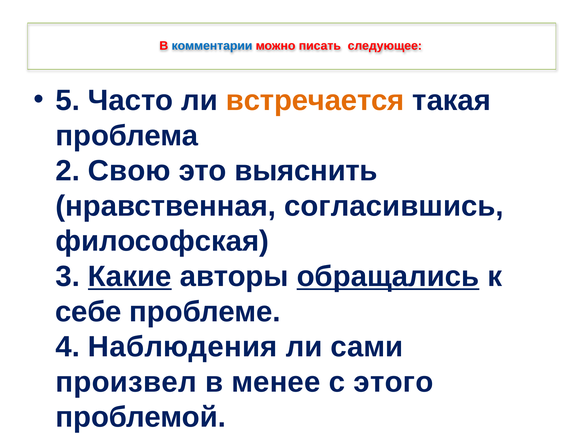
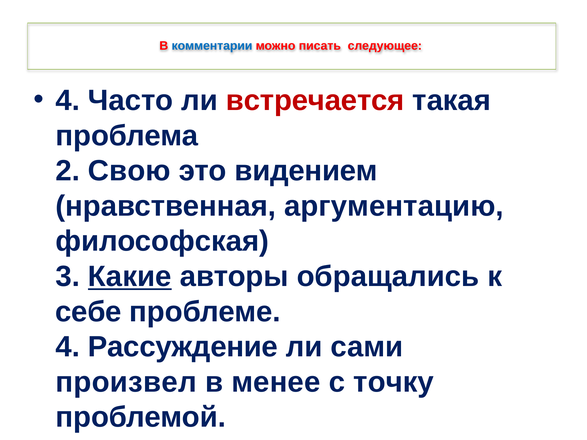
5 at (68, 101): 5 -> 4
встречается colour: orange -> red
выяснить: выяснить -> видением
согласившись: согласившись -> аргументацию
обращались underline: present -> none
Наблюдения: Наблюдения -> Рассуждение
этого: этого -> точку
